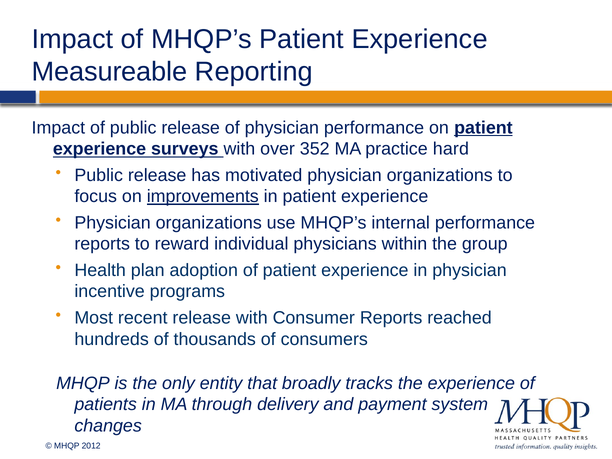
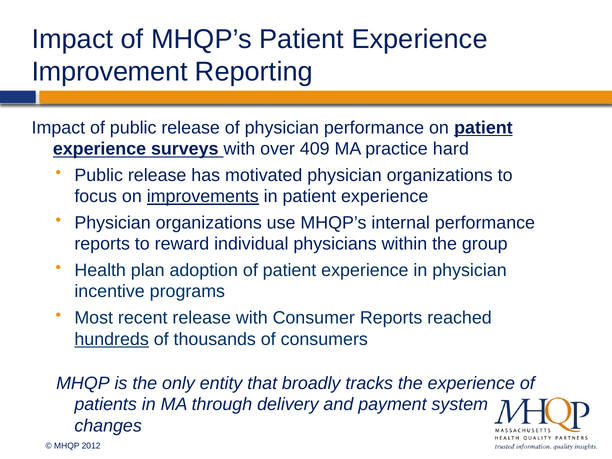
Measureable: Measureable -> Improvement
352: 352 -> 409
hundreds underline: none -> present
